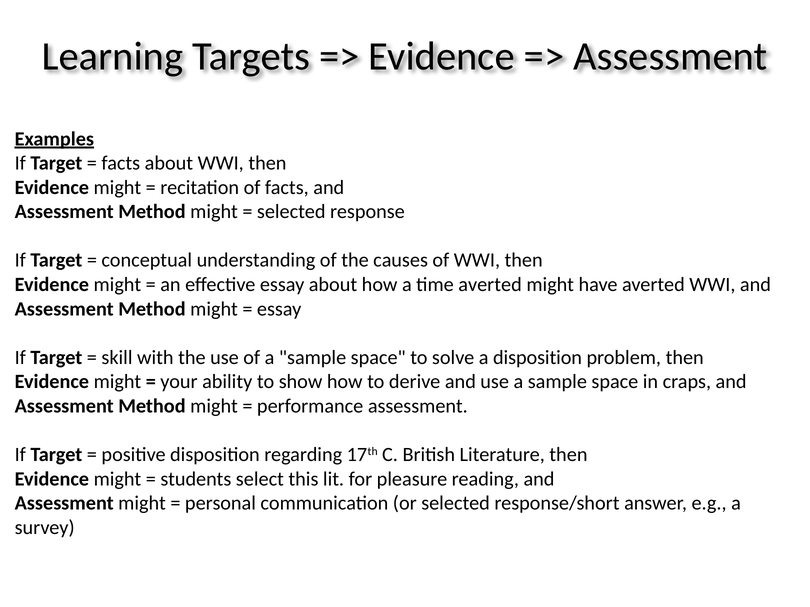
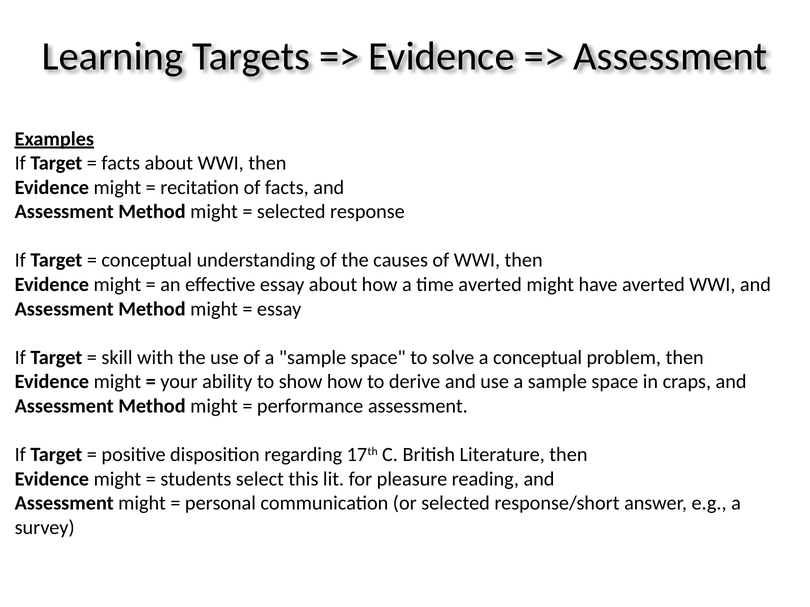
a disposition: disposition -> conceptual
